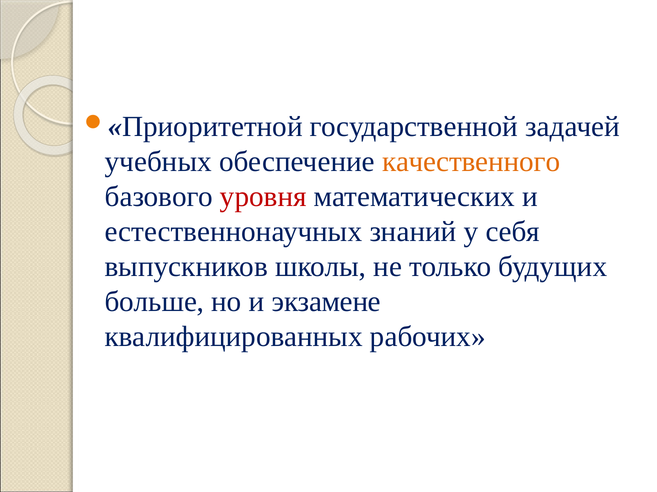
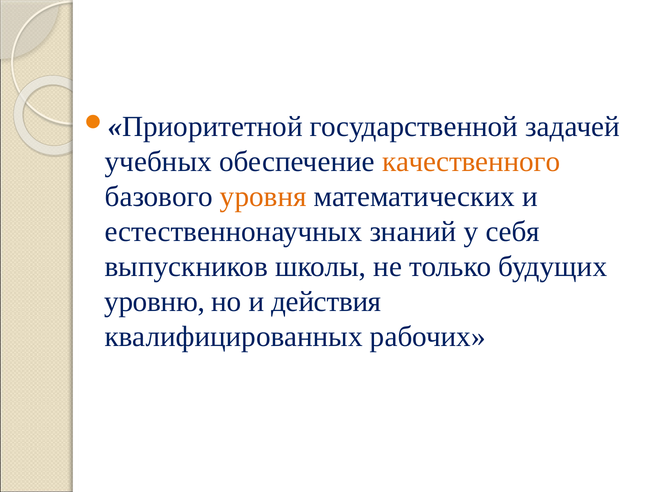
уровня colour: red -> orange
больше: больше -> уровню
экзамене: экзамене -> действия
